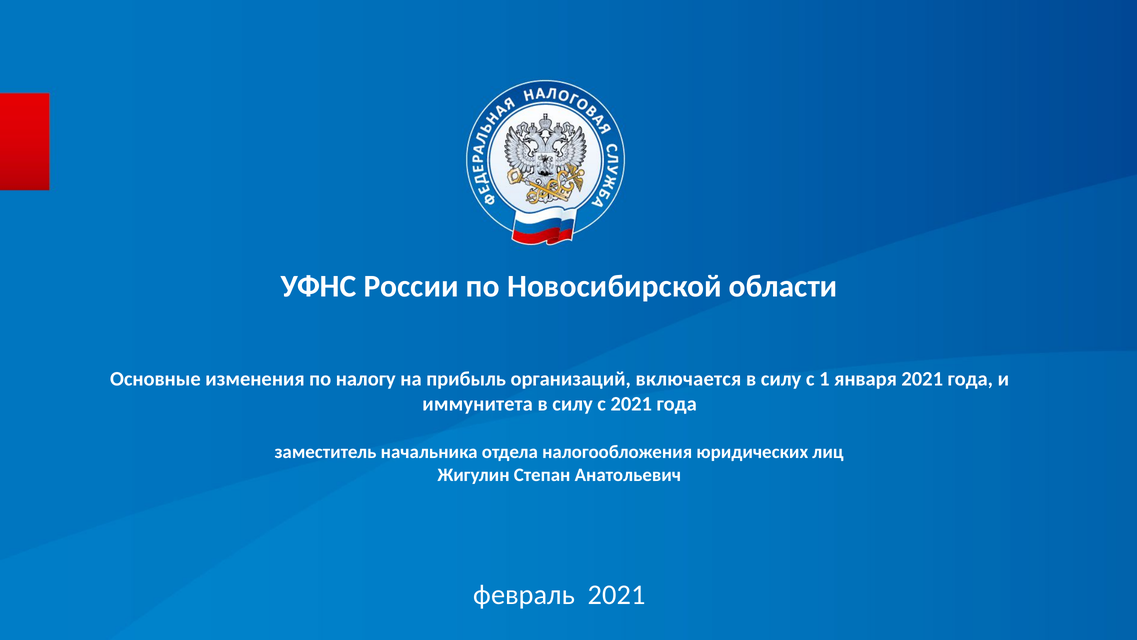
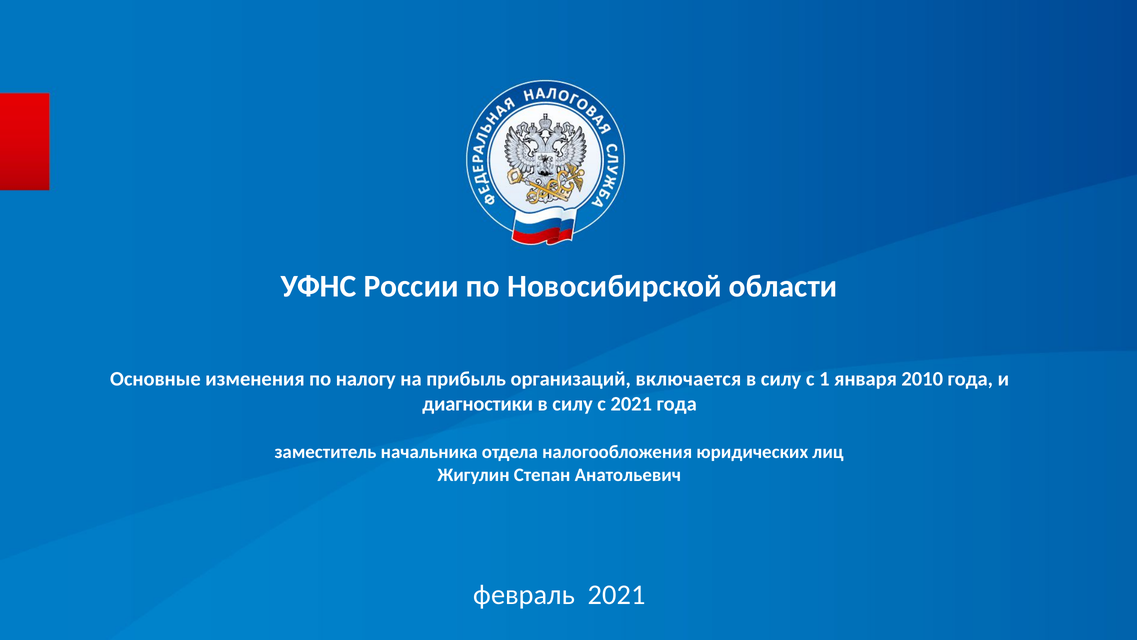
января 2021: 2021 -> 2010
иммунитета: иммунитета -> диагностики
